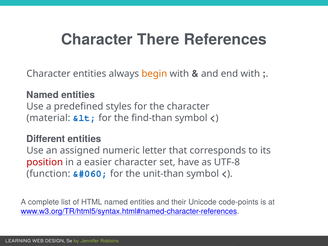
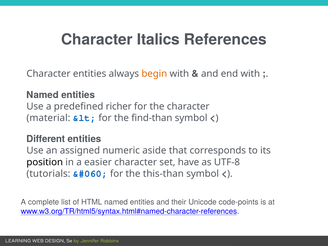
There: There -> Italics
styles: styles -> richer
letter: letter -> aside
position colour: red -> black
function: function -> tutorials
unit-than: unit-than -> this-than
